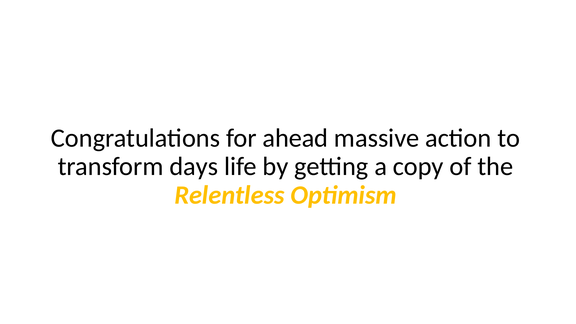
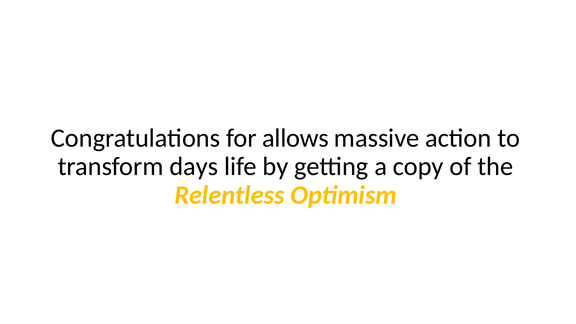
ahead: ahead -> allows
